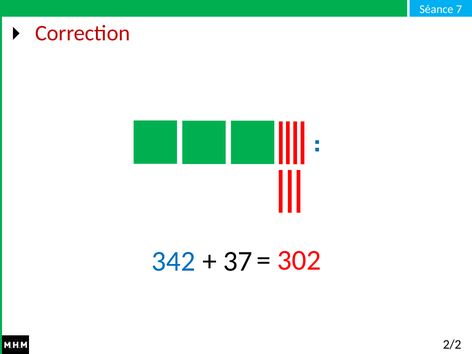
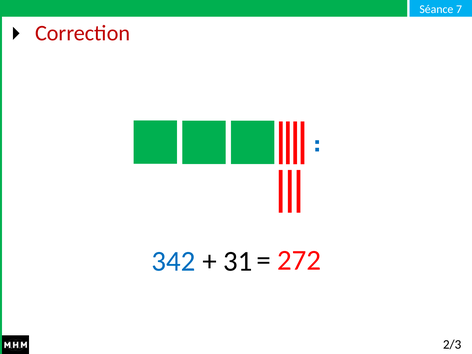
37: 37 -> 31
302: 302 -> 272
2/2: 2/2 -> 2/3
